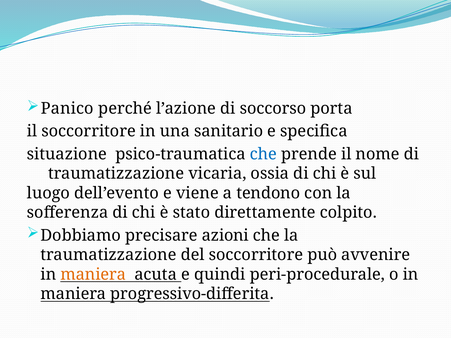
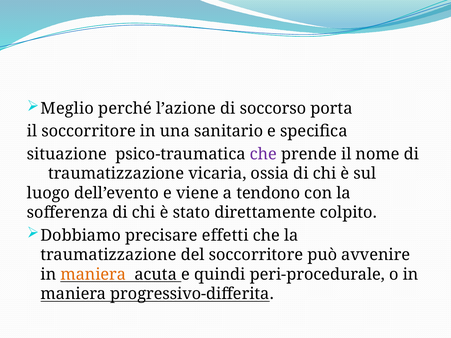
Panico: Panico -> Meglio
che at (263, 154) colour: blue -> purple
azioni: azioni -> effetti
